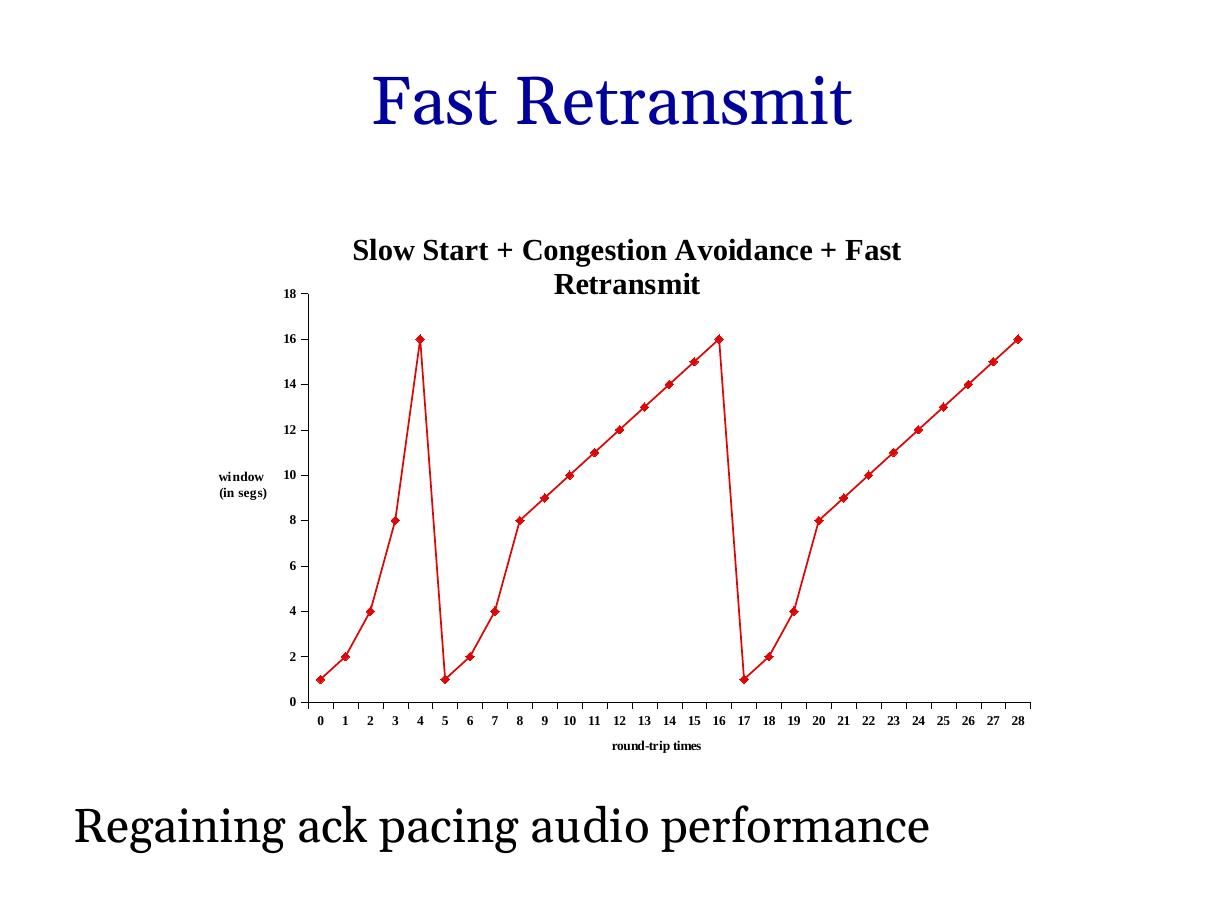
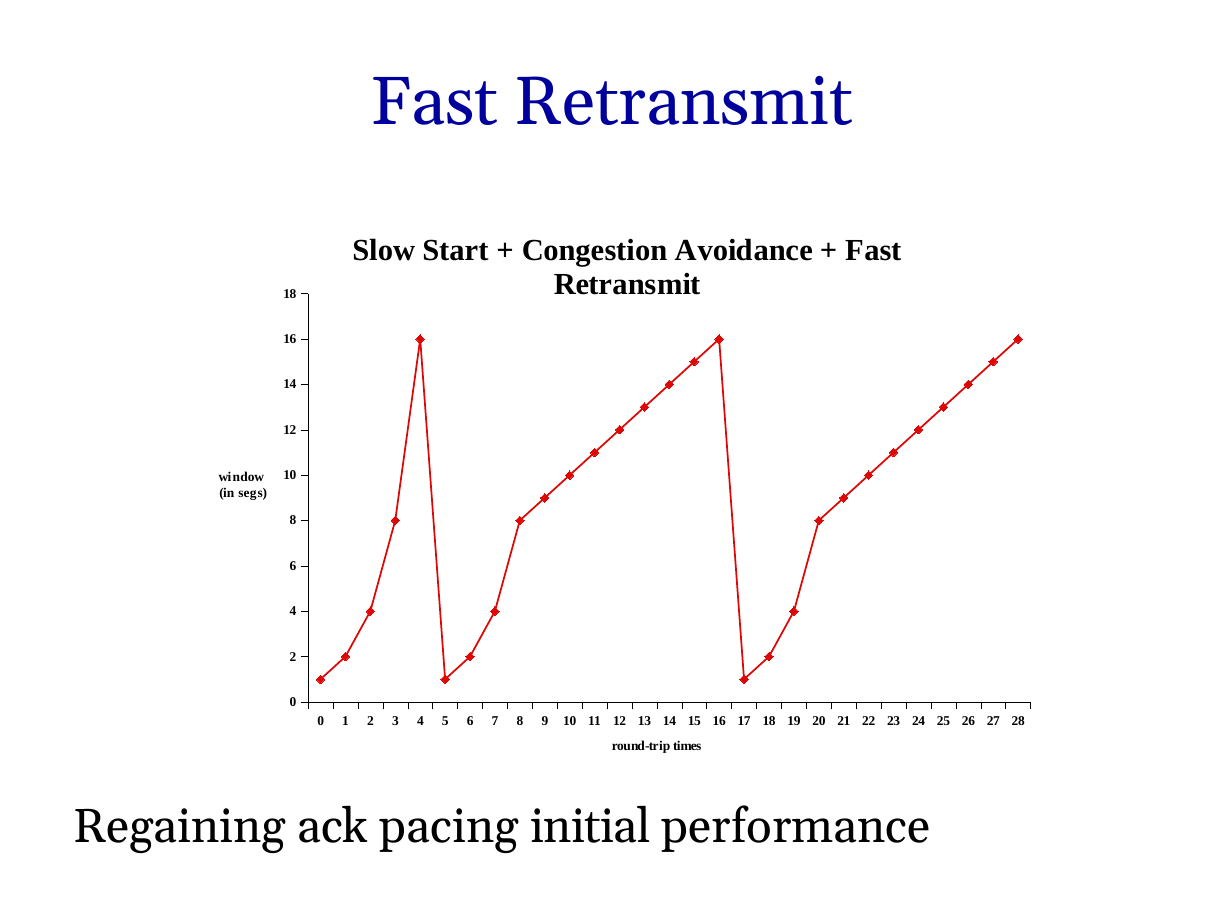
audio: audio -> initial
